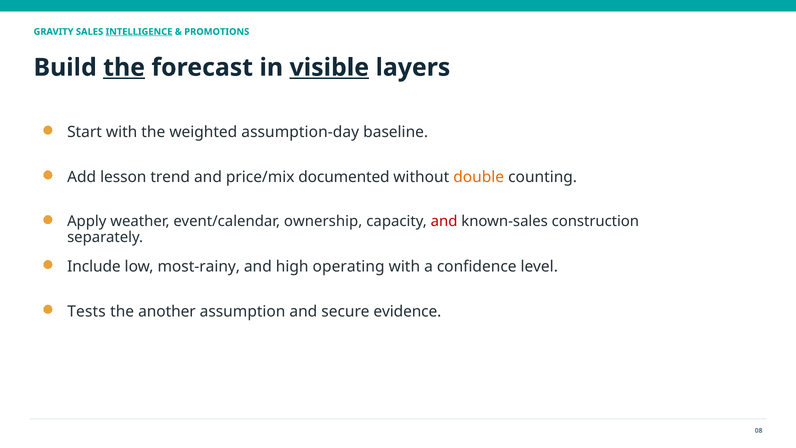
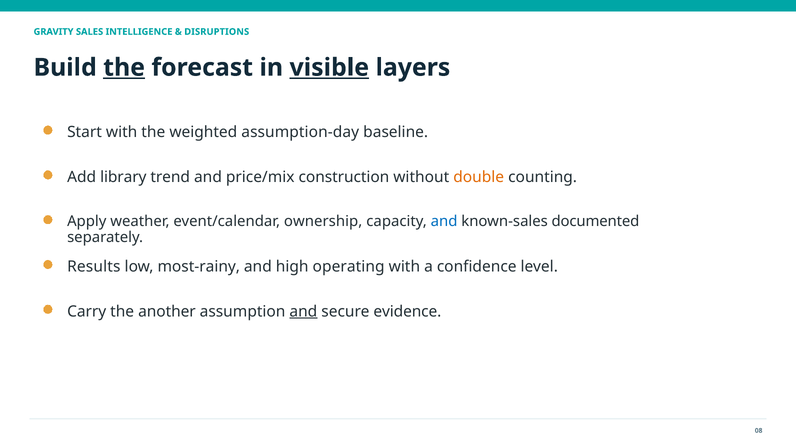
INTELLIGENCE underline: present -> none
PROMOTIONS: PROMOTIONS -> DISRUPTIONS
lesson: lesson -> library
documented: documented -> construction
and at (444, 221) colour: red -> blue
construction: construction -> documented
Include: Include -> Results
Tests: Tests -> Carry
and at (303, 311) underline: none -> present
